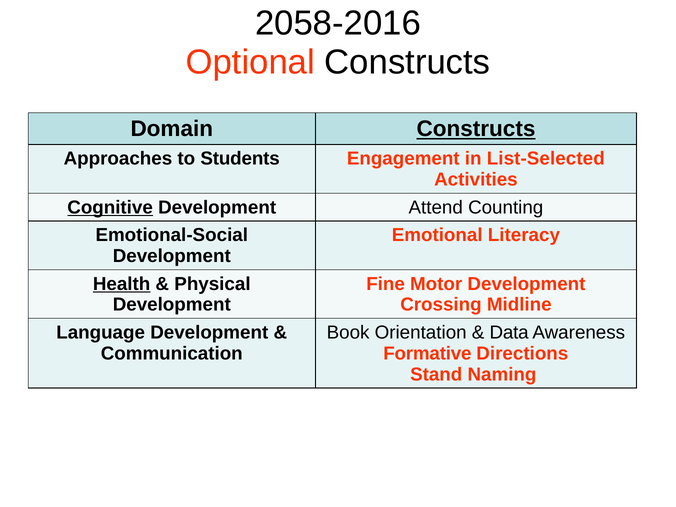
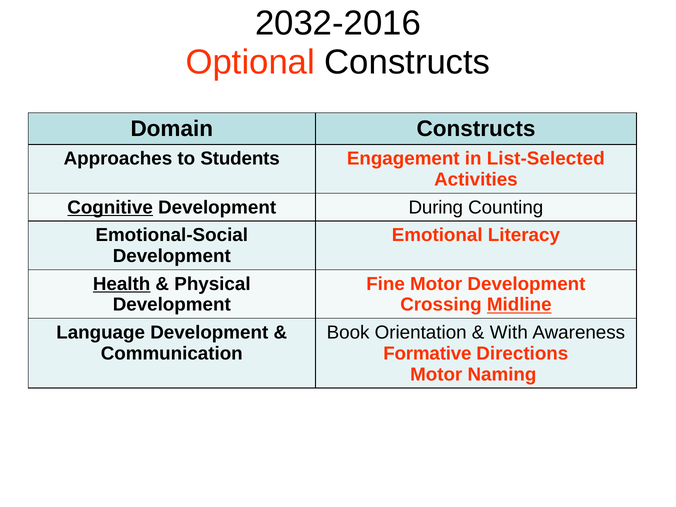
2058-2016: 2058-2016 -> 2032-2016
Constructs at (476, 129) underline: present -> none
Attend: Attend -> During
Midline underline: none -> present
Data: Data -> With
Stand at (436, 374): Stand -> Motor
